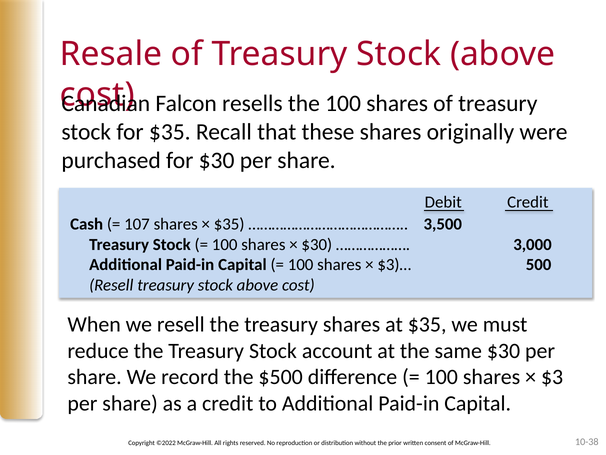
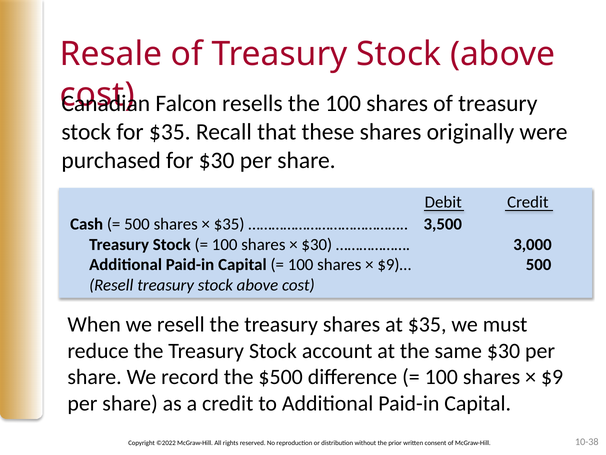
107 at (137, 224): 107 -> 500
$3)…: $3)… -> $9)…
$3: $3 -> $9
